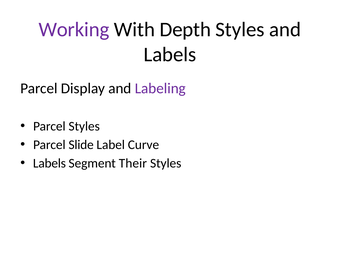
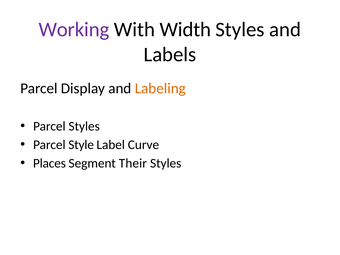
Depth: Depth -> Width
Labeling colour: purple -> orange
Slide: Slide -> Style
Labels at (49, 163): Labels -> Places
